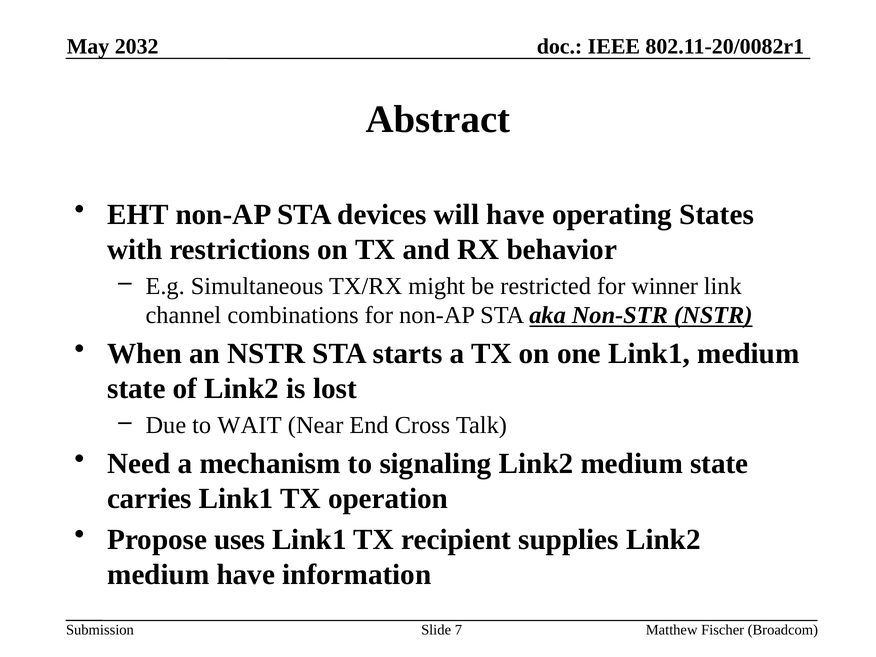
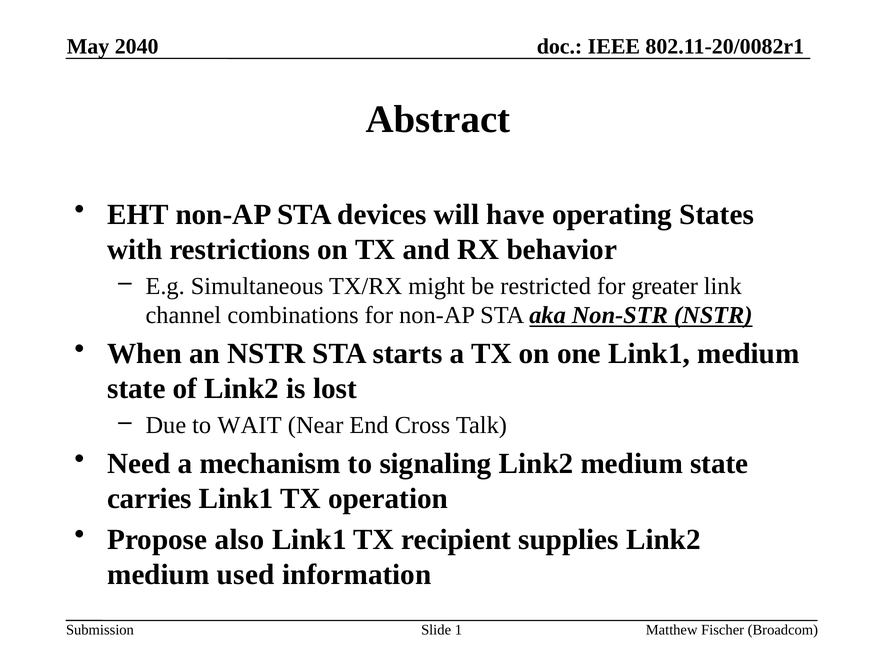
2032: 2032 -> 2040
winner: winner -> greater
uses: uses -> also
medium have: have -> used
7: 7 -> 1
